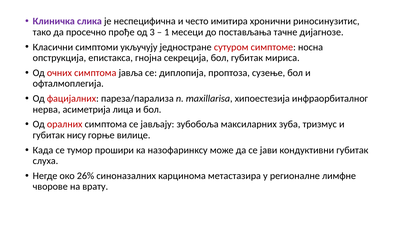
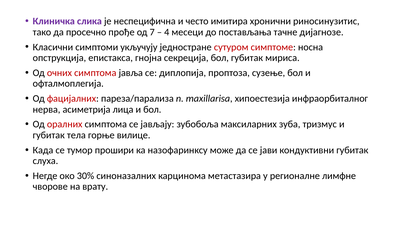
3: 3 -> 7
1: 1 -> 4
нису: нису -> тела
26%: 26% -> 30%
